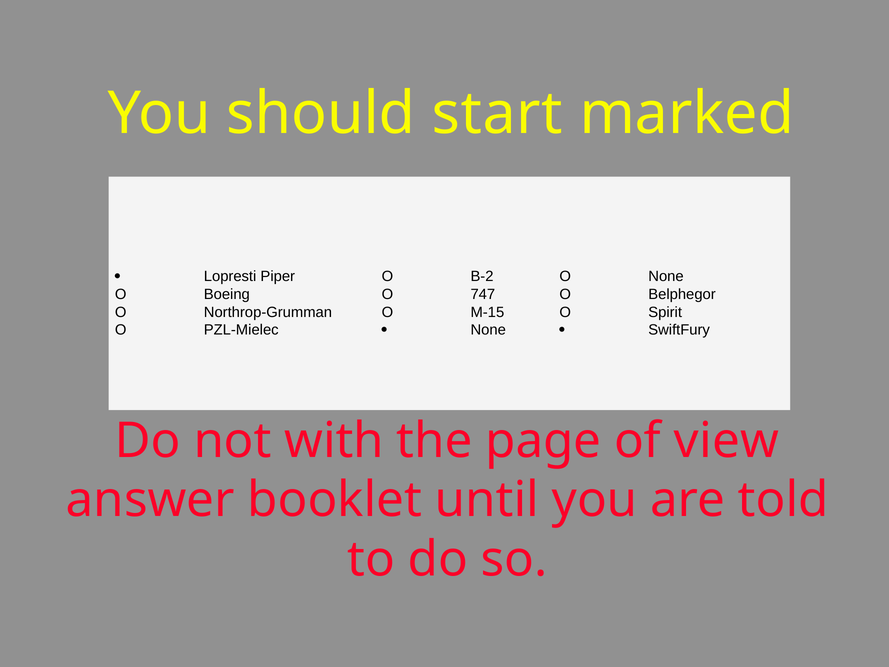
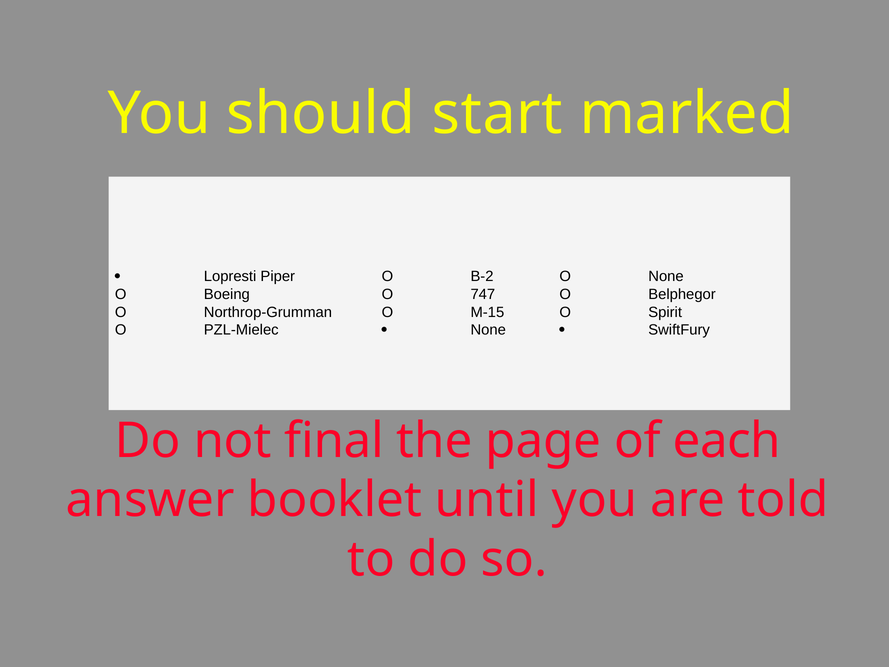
with: with -> final
view: view -> each
